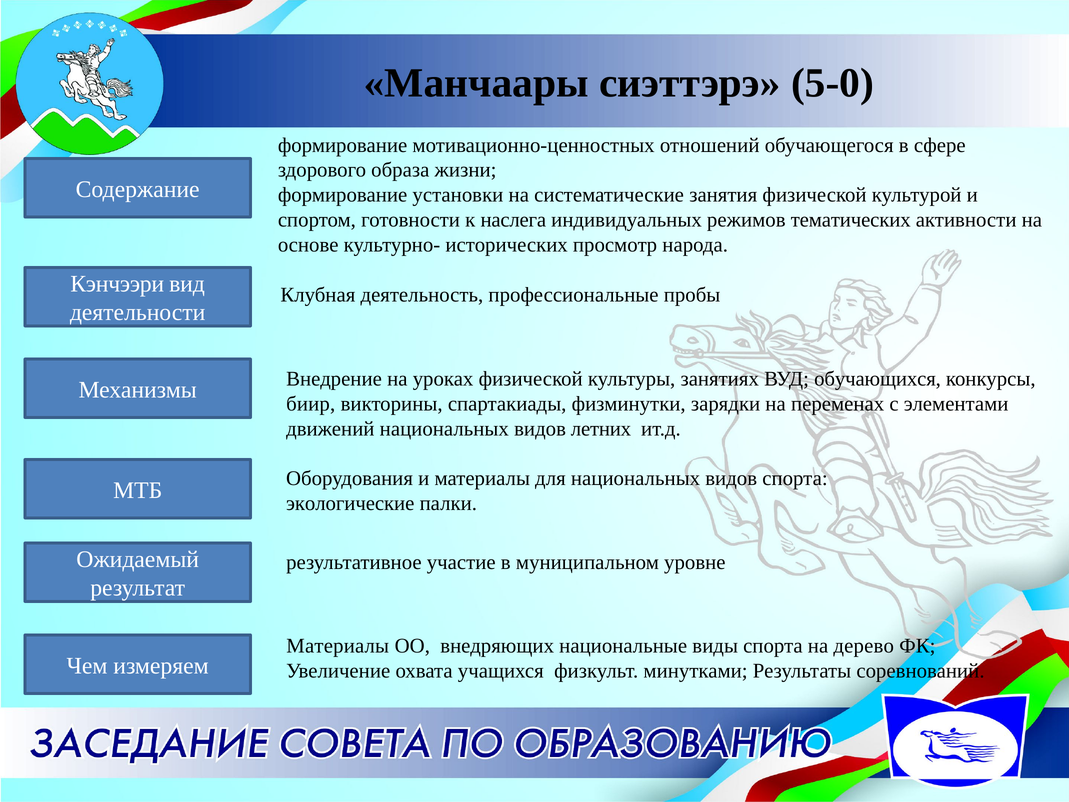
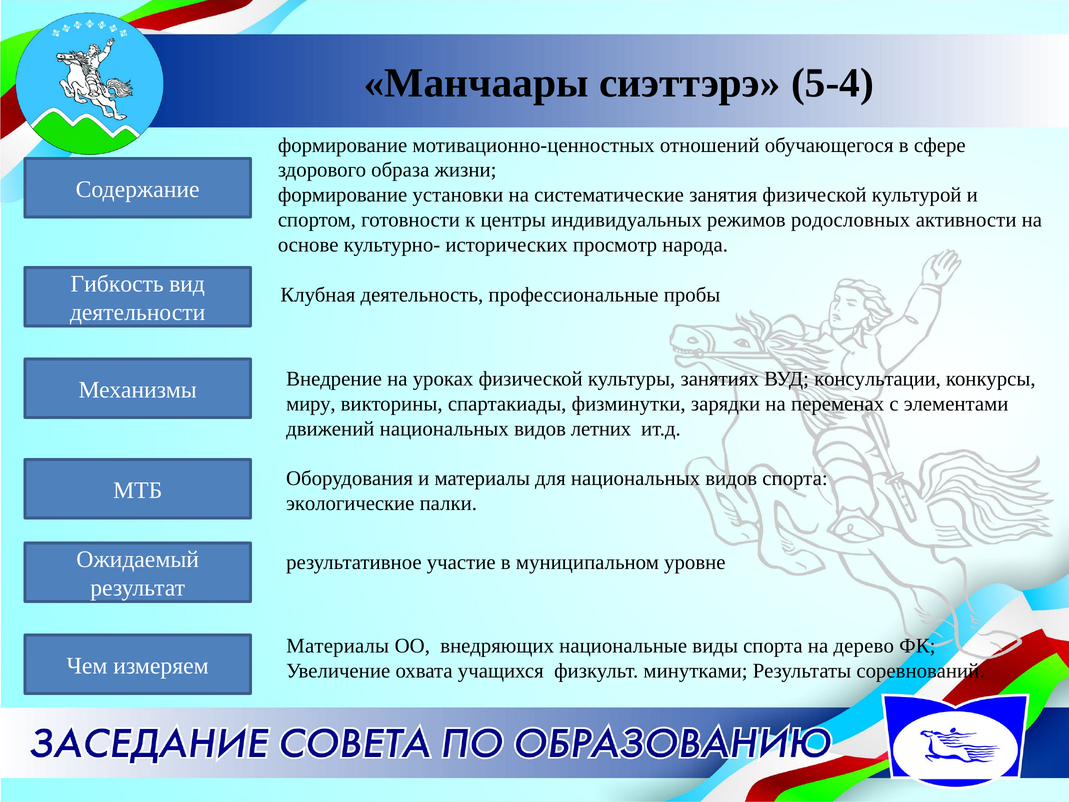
5-0: 5-0 -> 5-4
наслега: наслега -> центры
тематических: тематических -> родословных
Кэнчээри: Кэнчээри -> Гибкость
обучающихся: обучающихся -> консультации
биир: биир -> миру
